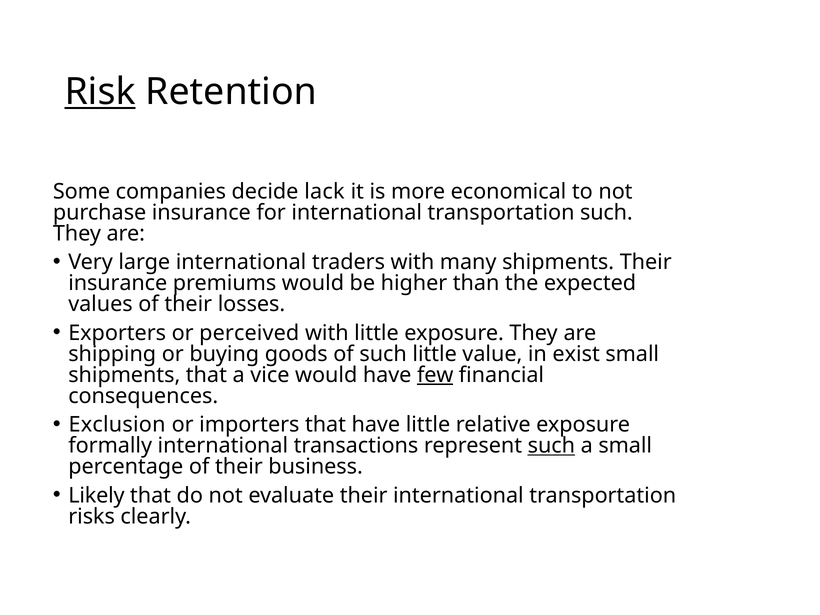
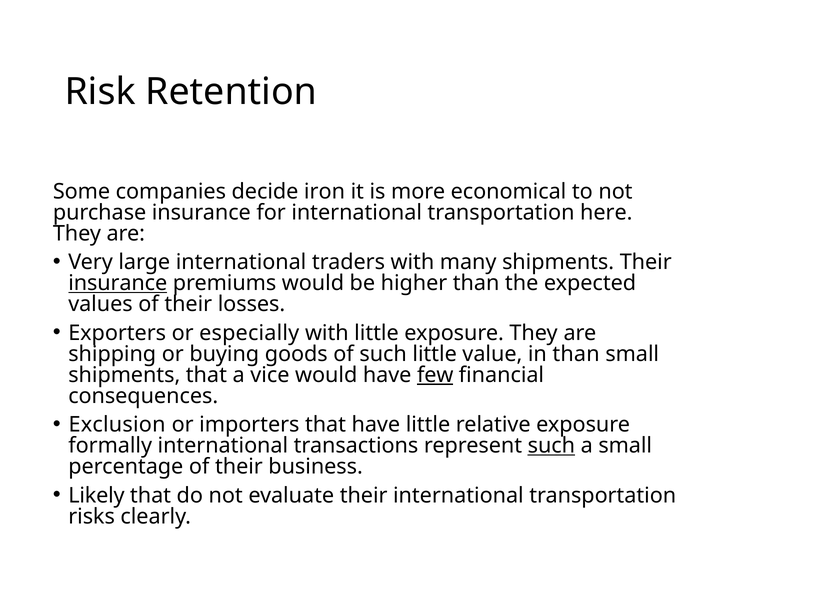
Risk underline: present -> none
lack: lack -> iron
transportation such: such -> here
insurance at (118, 283) underline: none -> present
perceived: perceived -> especially
in exist: exist -> than
